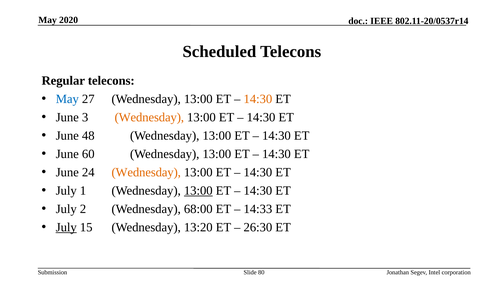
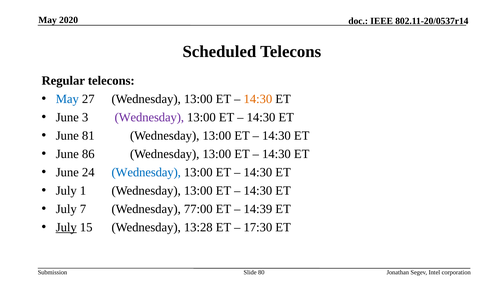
Wednesday at (149, 117) colour: orange -> purple
48: 48 -> 81
60: 60 -> 86
Wednesday at (146, 172) colour: orange -> blue
13:00 at (198, 190) underline: present -> none
2: 2 -> 7
68:00: 68:00 -> 77:00
14:33: 14:33 -> 14:39
13:20: 13:20 -> 13:28
26:30: 26:30 -> 17:30
